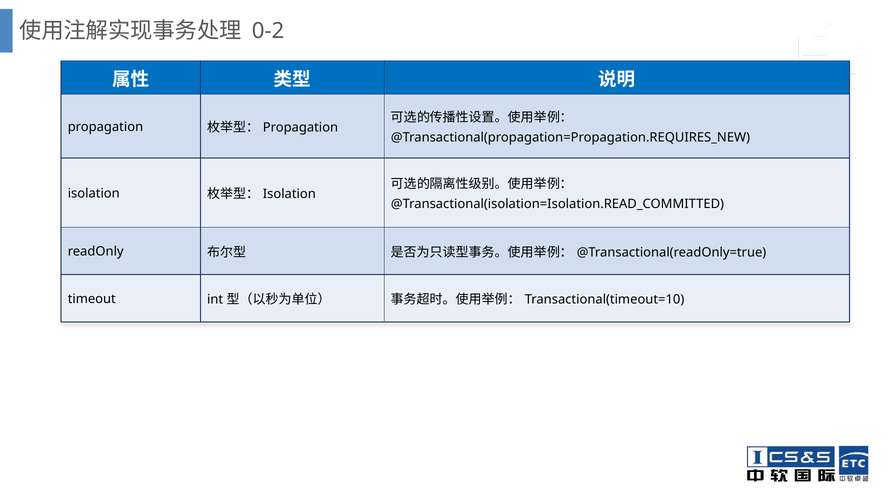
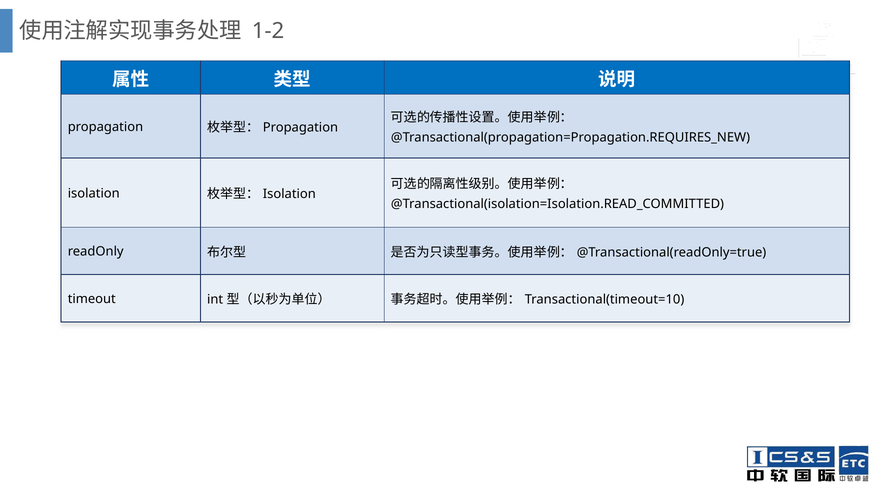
0-2: 0-2 -> 1-2
